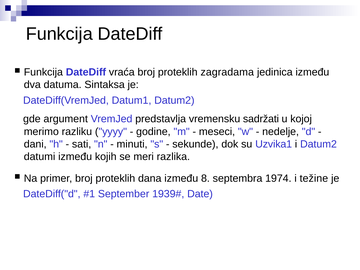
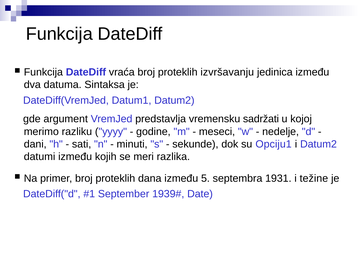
zagradama: zagradama -> izvršavanju
Uzvika1: Uzvika1 -> Opciju1
8: 8 -> 5
1974: 1974 -> 1931
